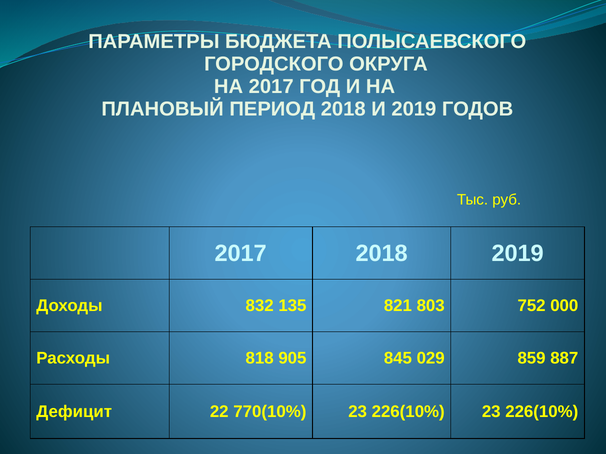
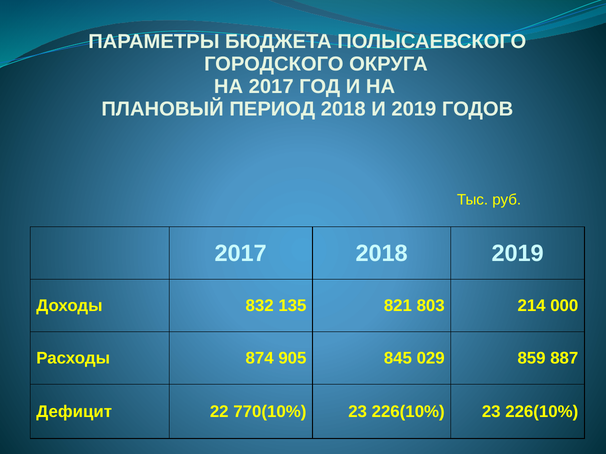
752: 752 -> 214
818: 818 -> 874
